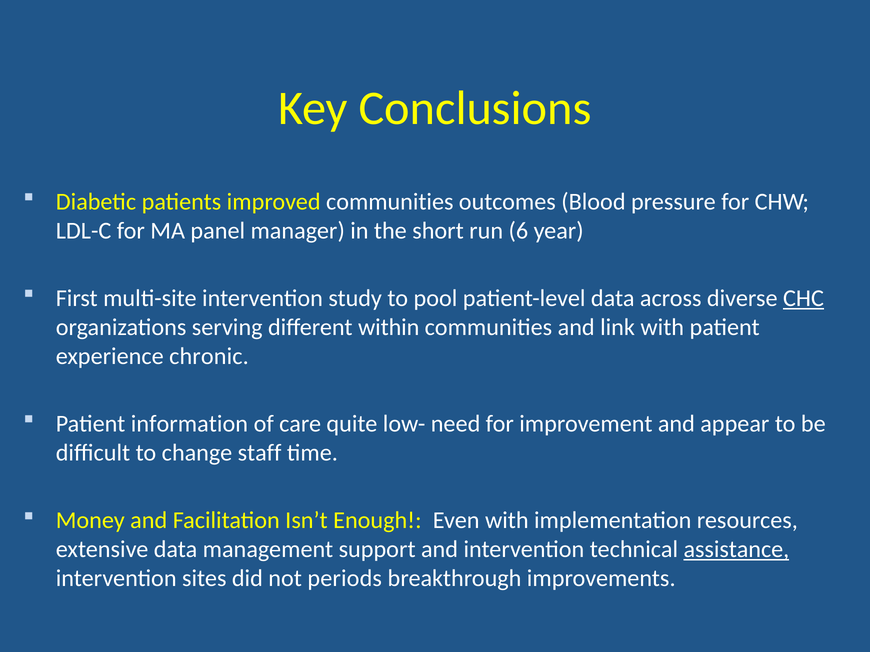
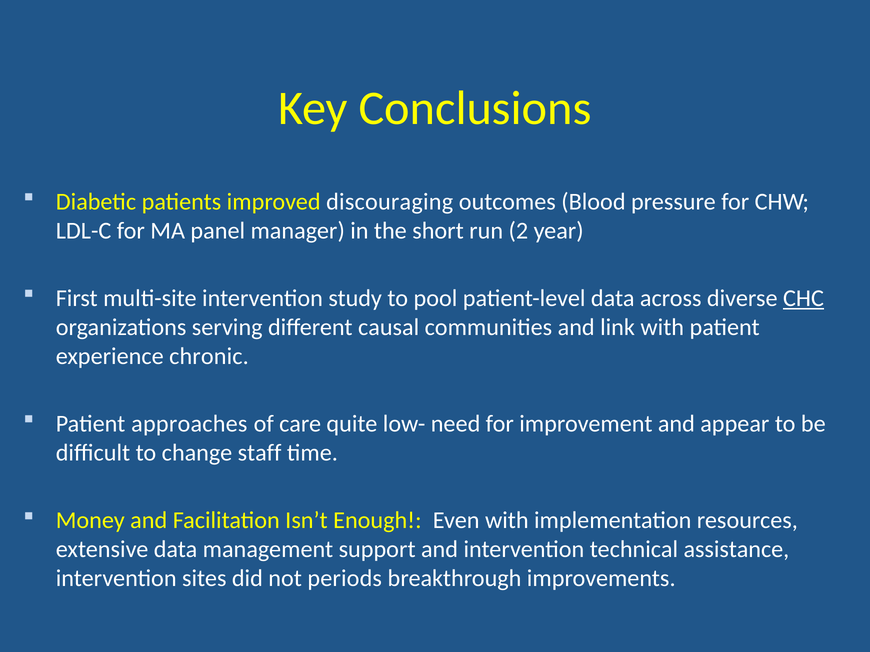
improved communities: communities -> discouraging
6: 6 -> 2
within: within -> causal
information: information -> approaches
assistance underline: present -> none
